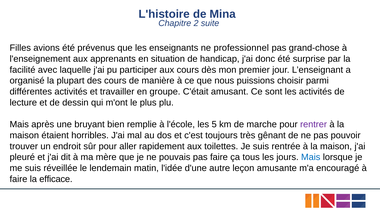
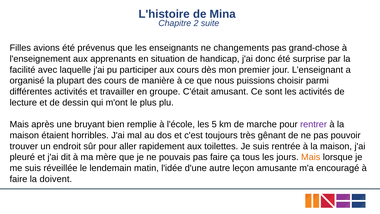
professionnel: professionnel -> changements
Mais at (311, 157) colour: blue -> orange
efficace: efficace -> doivent
